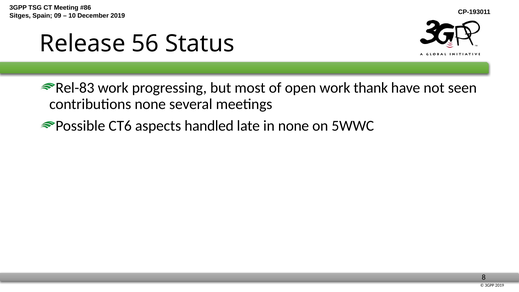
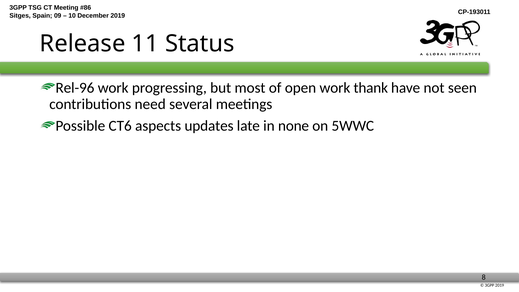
56: 56 -> 11
Rel-83: Rel-83 -> Rel-96
contributions none: none -> need
handled: handled -> updates
